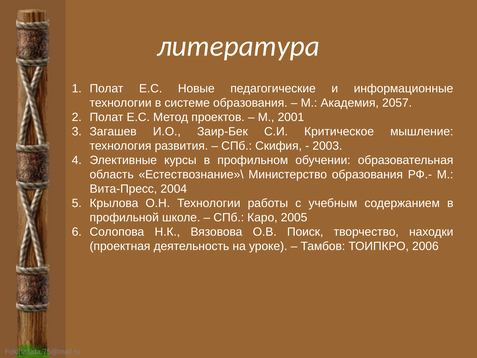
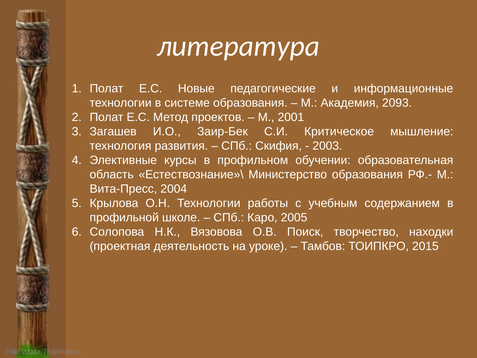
2057: 2057 -> 2093
2006: 2006 -> 2015
